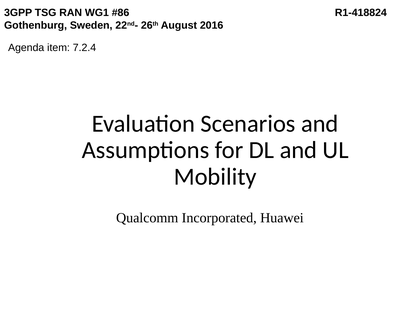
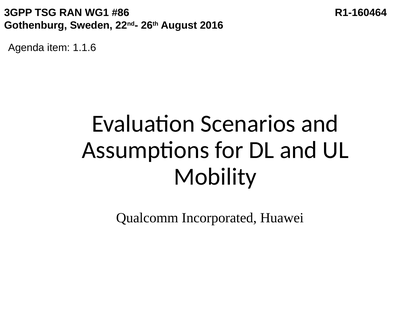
R1-418824: R1-418824 -> R1-160464
7.2.4: 7.2.4 -> 1.1.6
